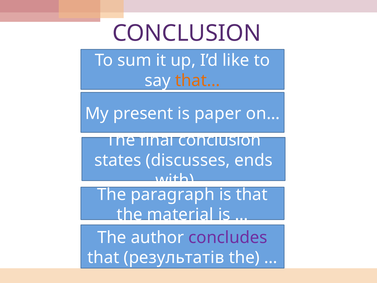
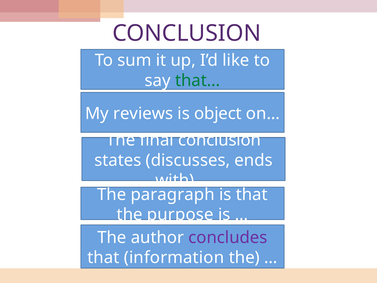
that… colour: orange -> green
present: present -> reviews
paper: paper -> object
material: material -> purpose
результатів: результатів -> information
